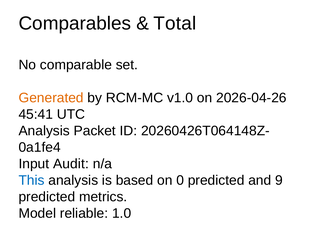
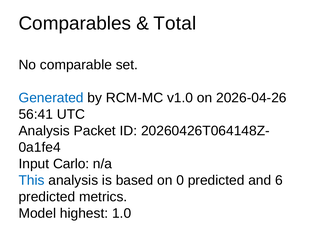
Generated colour: orange -> blue
45:41: 45:41 -> 56:41
Audit: Audit -> Carlo
9: 9 -> 6
reliable: reliable -> highest
